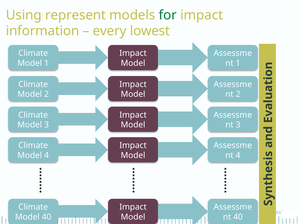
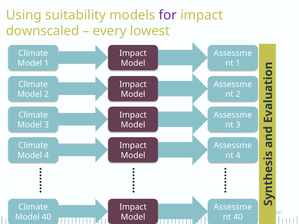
represent: represent -> suitability
for colour: green -> purple
information: information -> downscaled
